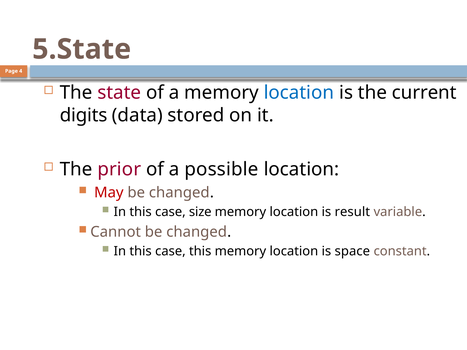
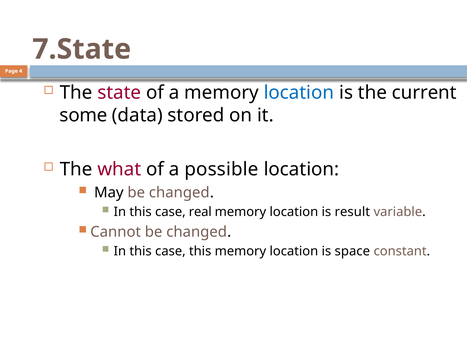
5.State: 5.State -> 7.State
digits: digits -> some
prior: prior -> what
May colour: red -> black
size: size -> real
